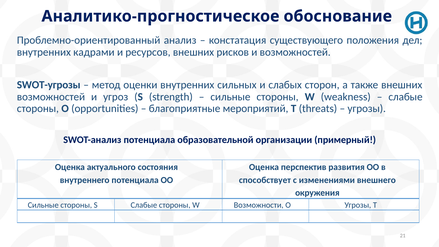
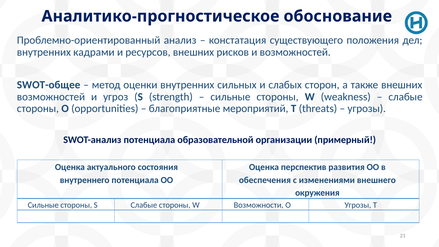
SWOT-угрозы: SWOT-угрозы -> SWOT-общее
способствует: способствует -> обеспечения
